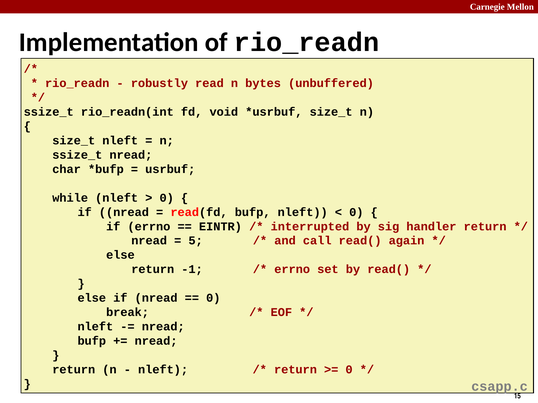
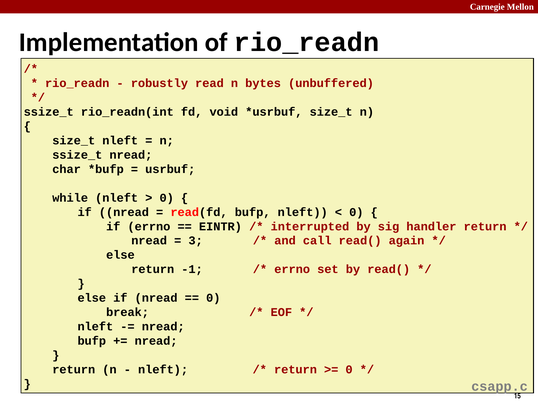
5: 5 -> 3
